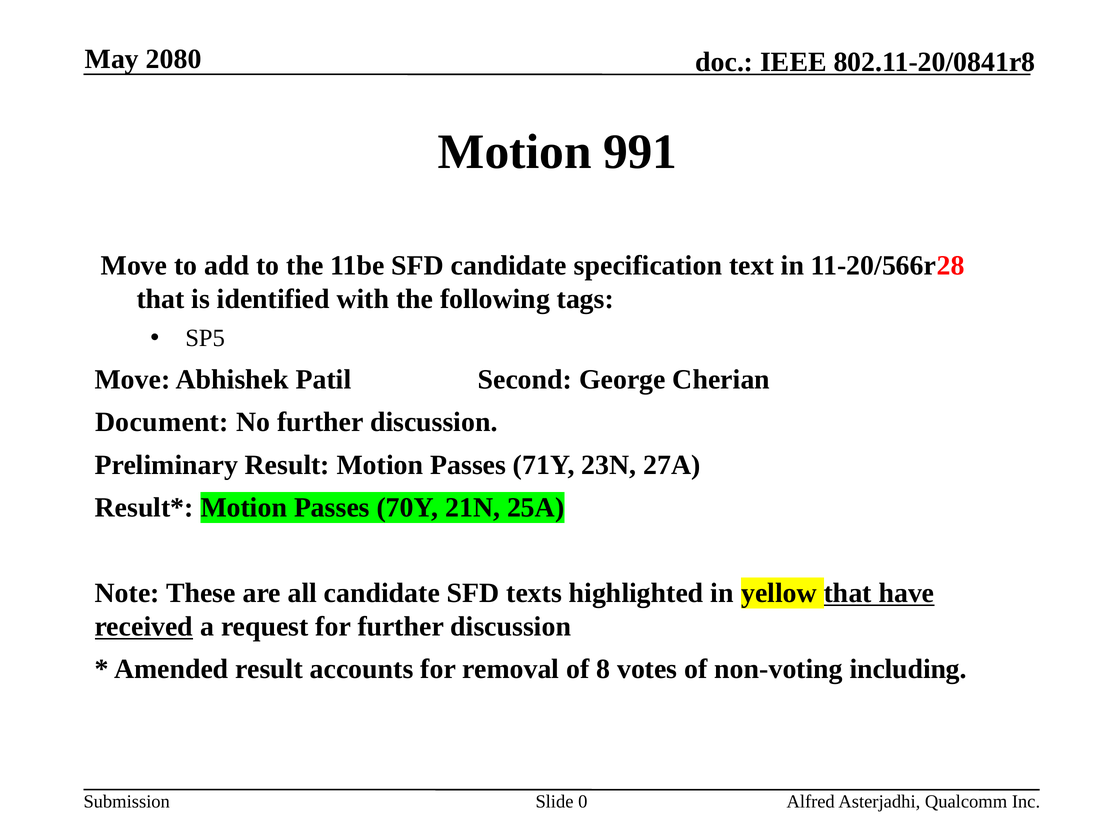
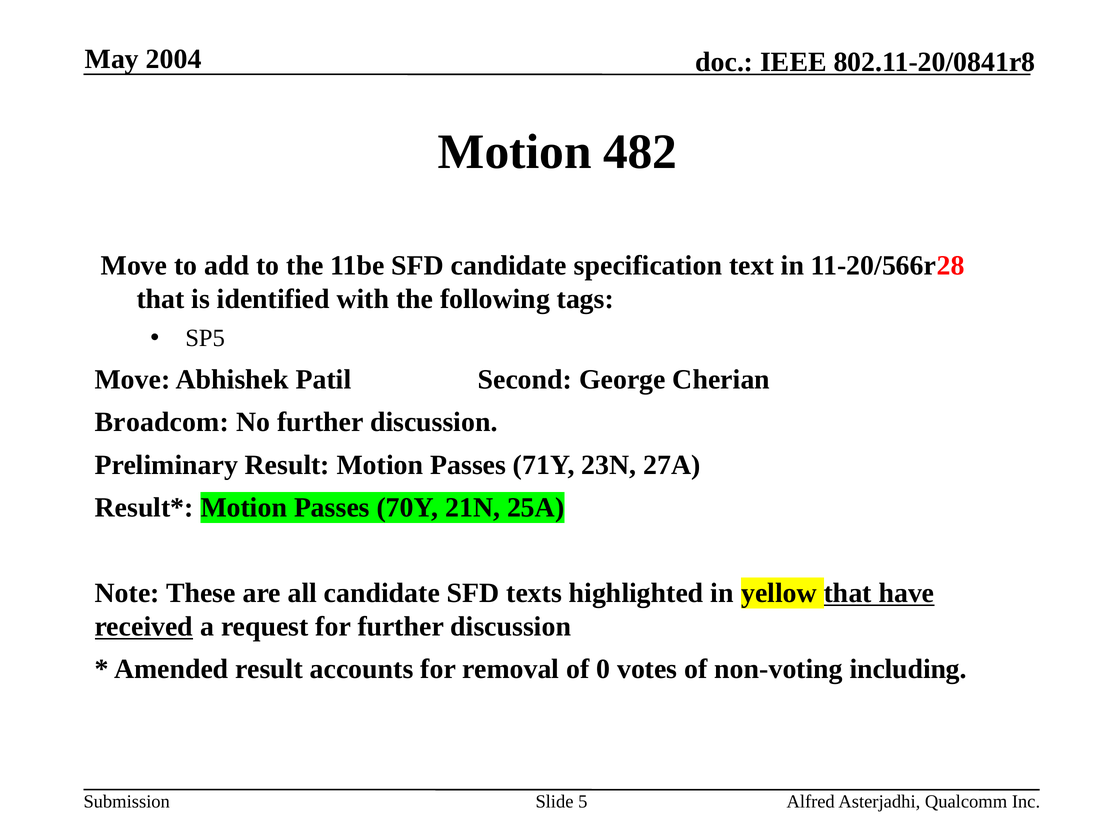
2080: 2080 -> 2004
991: 991 -> 482
Document: Document -> Broadcom
8: 8 -> 0
0: 0 -> 5
